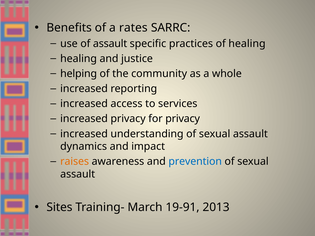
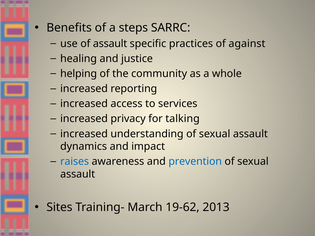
rates: rates -> steps
of healing: healing -> against
for privacy: privacy -> talking
raises colour: orange -> blue
19-91: 19-91 -> 19-62
